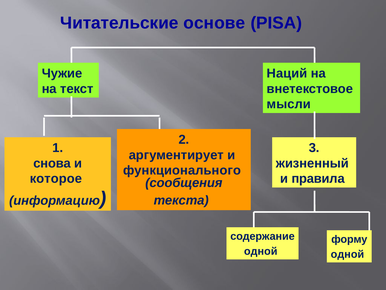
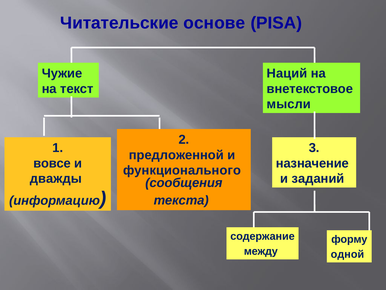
аргументирует: аргументирует -> предложенной
снова: снова -> вовсе
жизненный: жизненный -> назначение
которое: которое -> дважды
правила: правила -> заданий
одной at (261, 251): одной -> между
